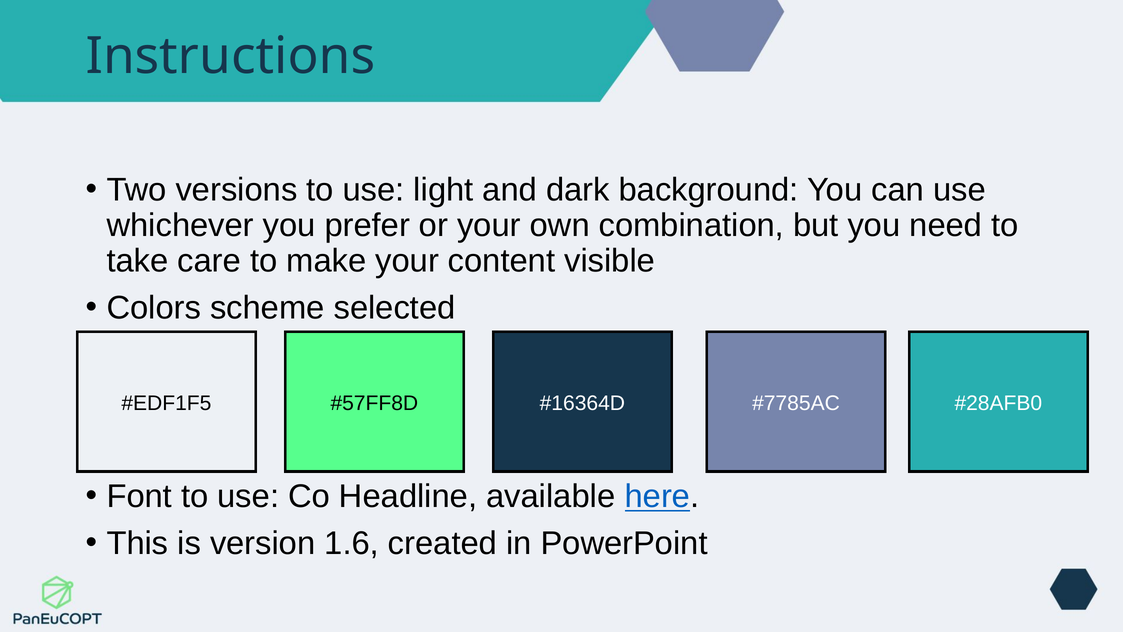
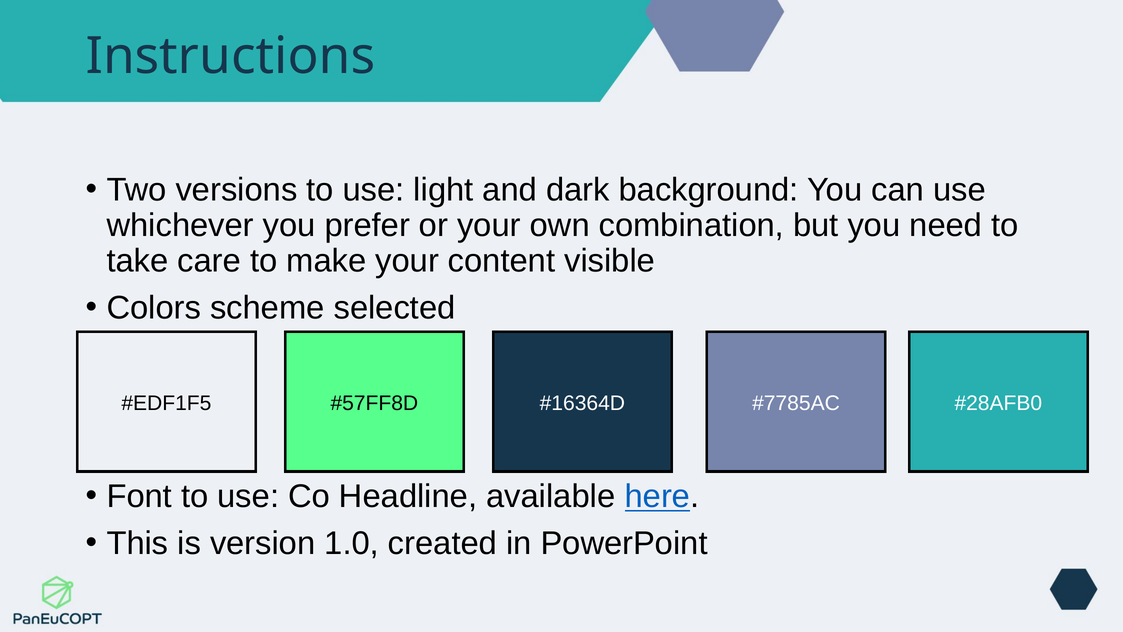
1.6: 1.6 -> 1.0
